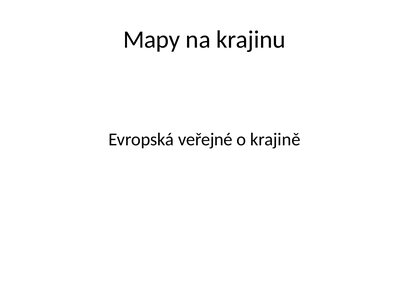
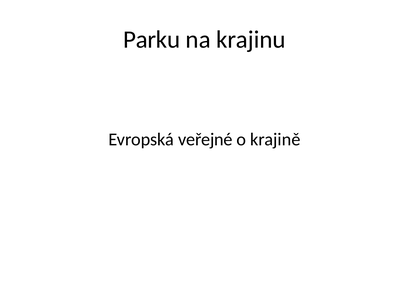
Mapy: Mapy -> Parku
